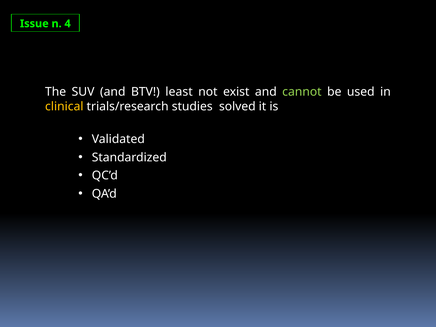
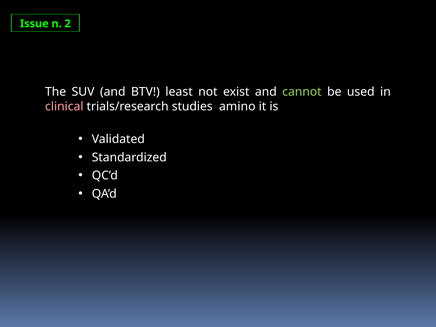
4: 4 -> 2
clinical colour: yellow -> pink
solved: solved -> amino
